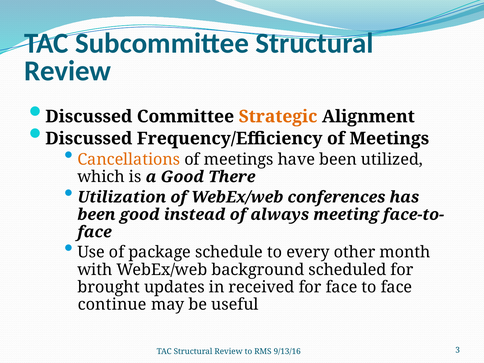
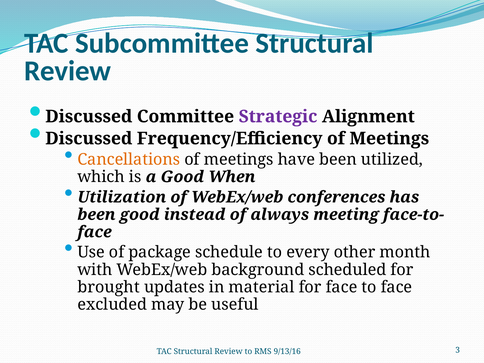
Strategic colour: orange -> purple
There: There -> When
received: received -> material
continue: continue -> excluded
